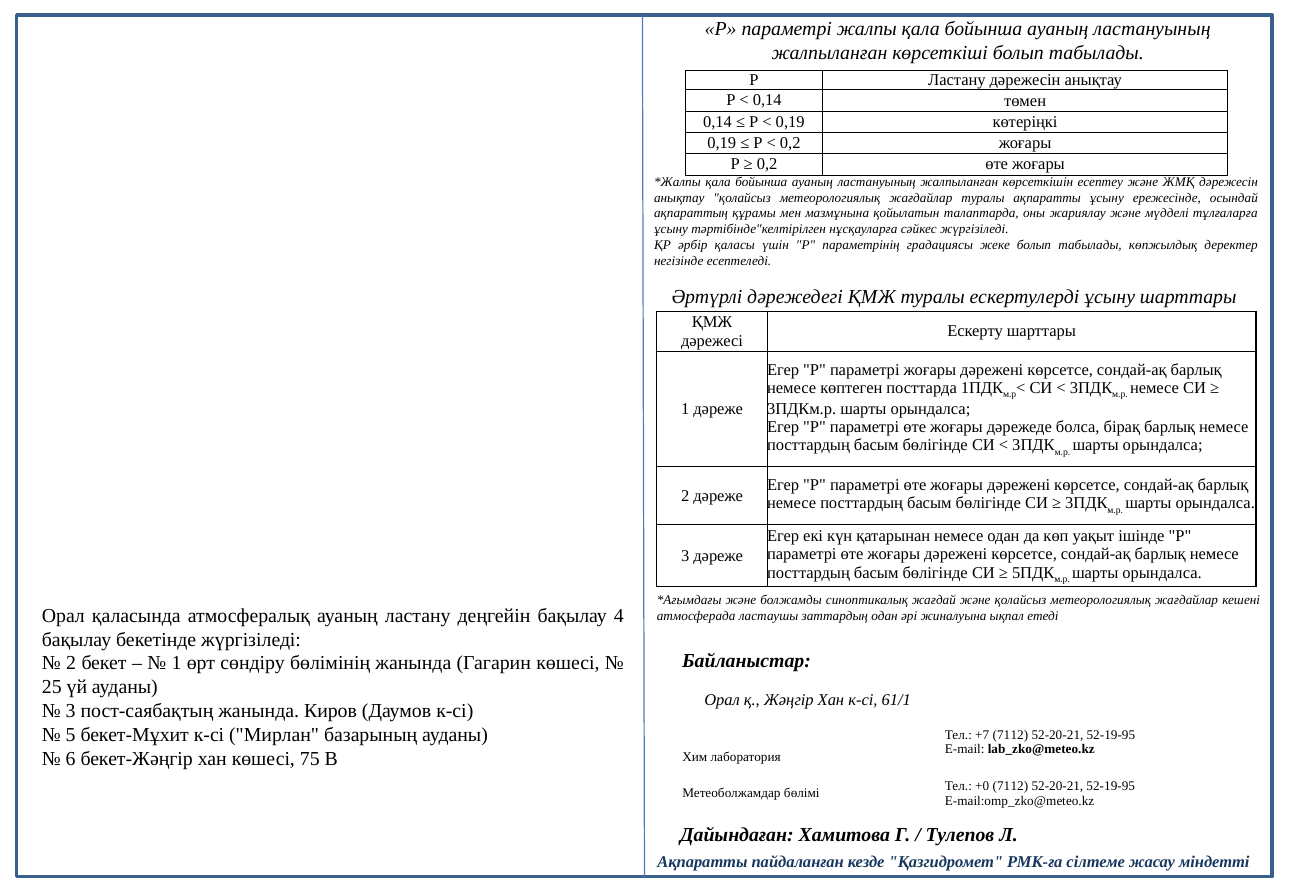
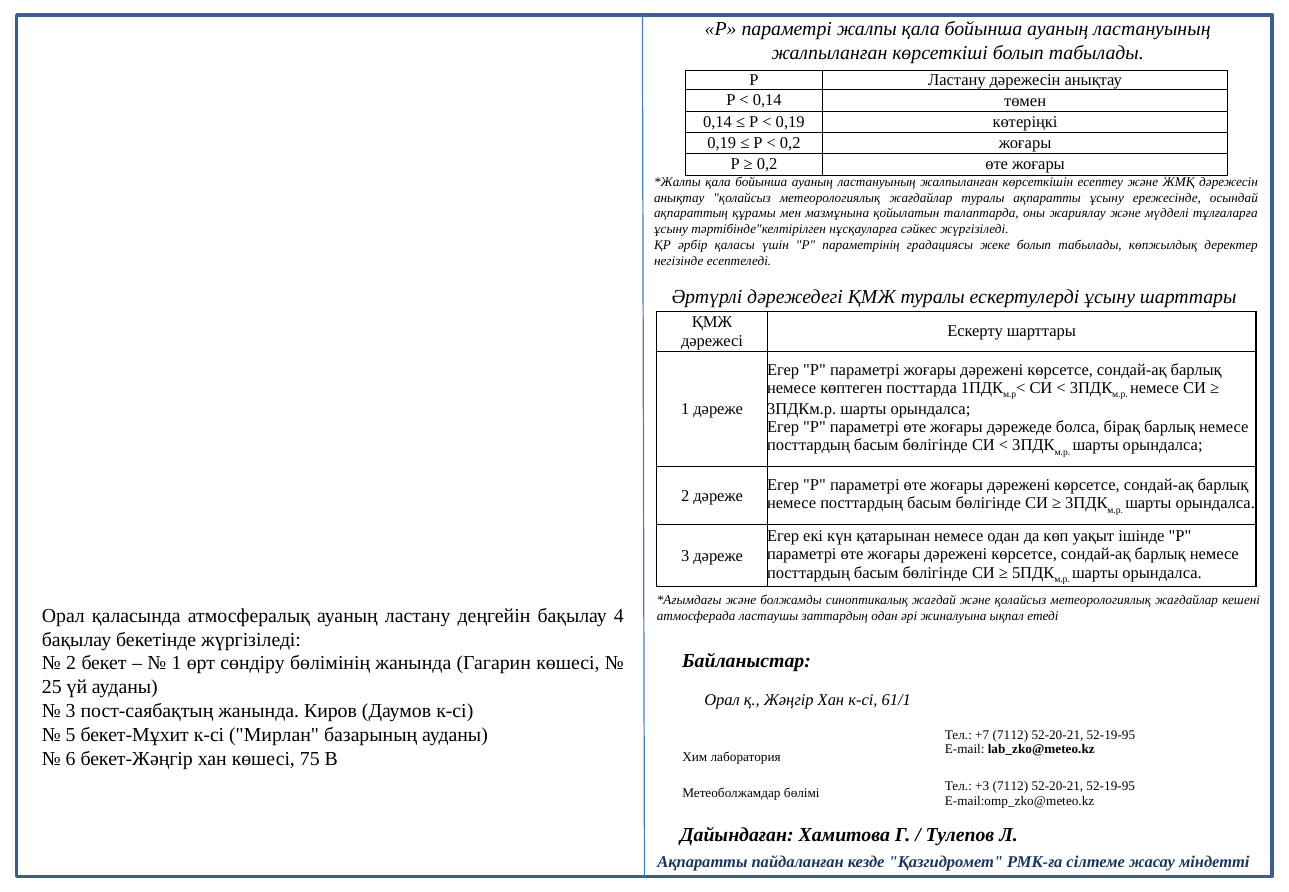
+0: +0 -> +3
